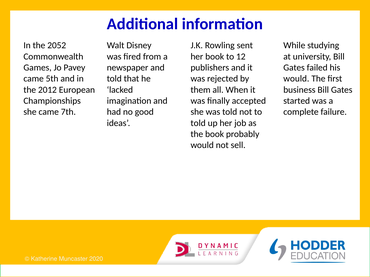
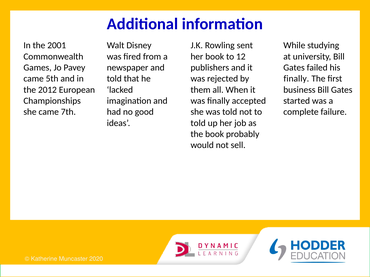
2052: 2052 -> 2001
would at (296, 79): would -> finally
